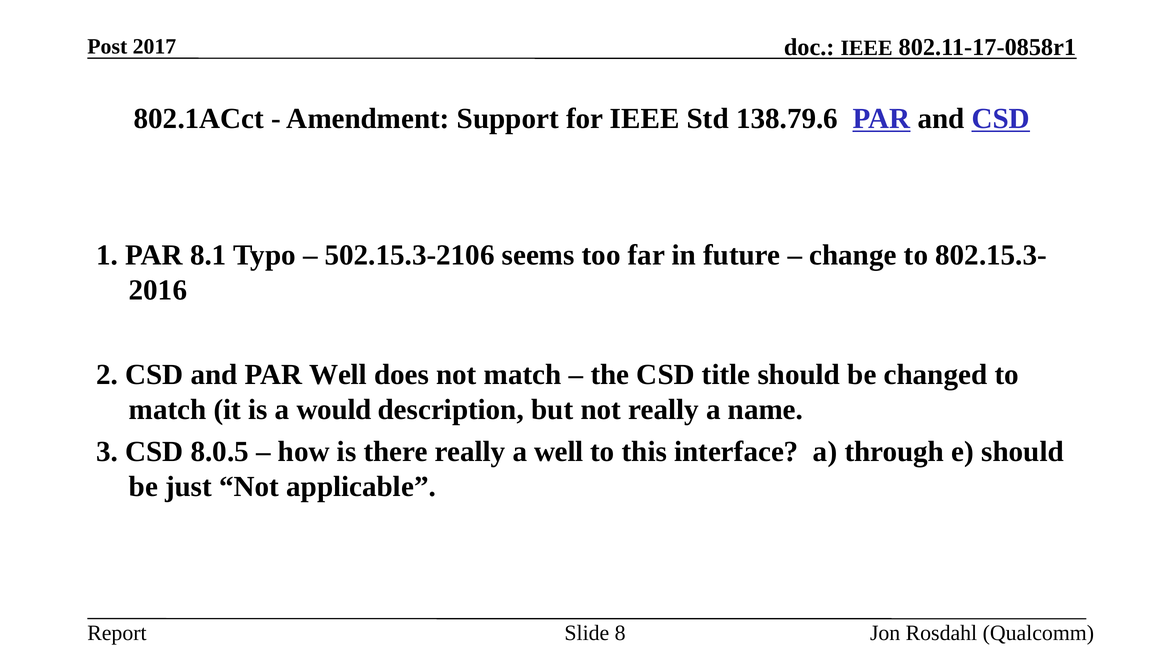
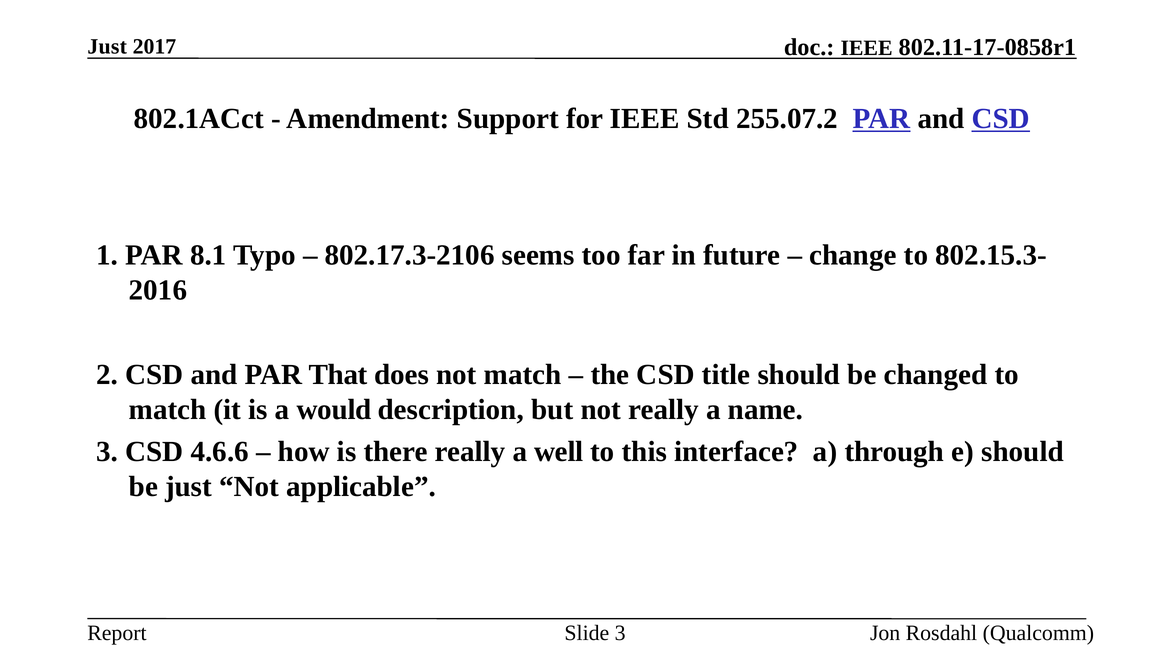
Post at (107, 46): Post -> Just
138.79.6: 138.79.6 -> 255.07.2
502.15.3-2106: 502.15.3-2106 -> 802.17.3-2106
PAR Well: Well -> That
8.0.5: 8.0.5 -> 4.6.6
Slide 8: 8 -> 3
